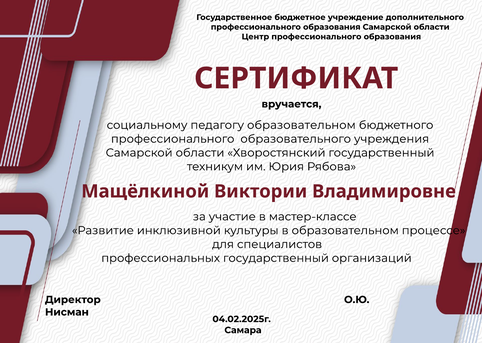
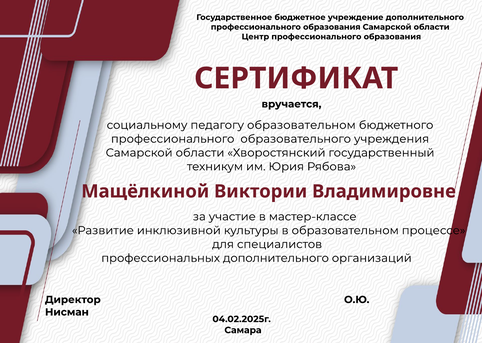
профессиональных государственный: государственный -> дополнительного
